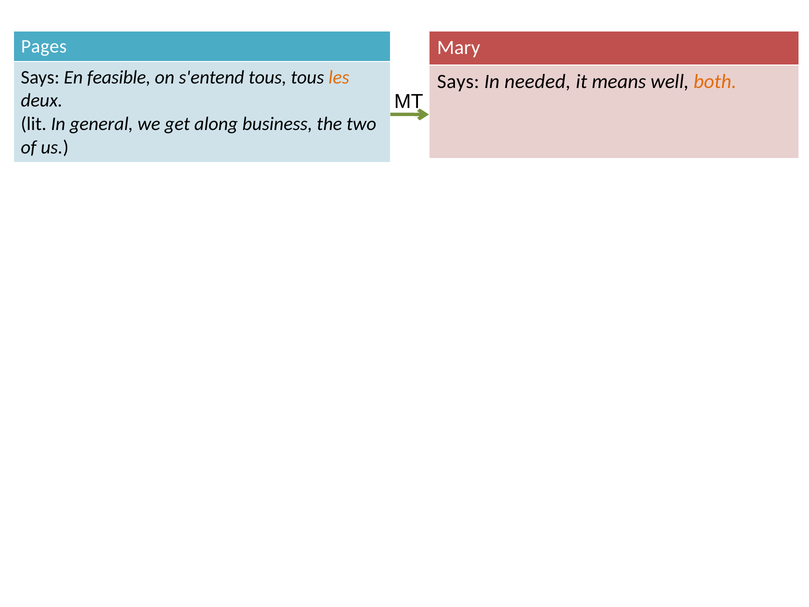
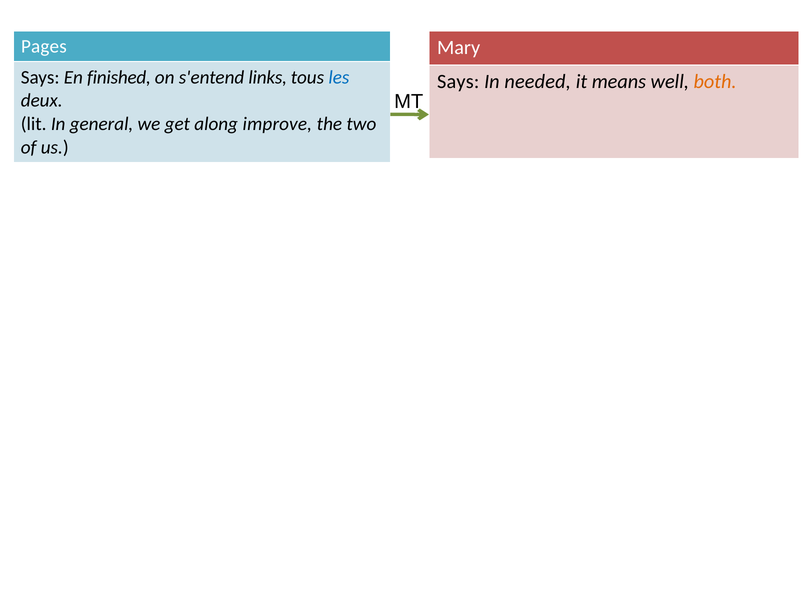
feasible: feasible -> finished
s'entend tous: tous -> links
les colour: orange -> blue
business: business -> improve
